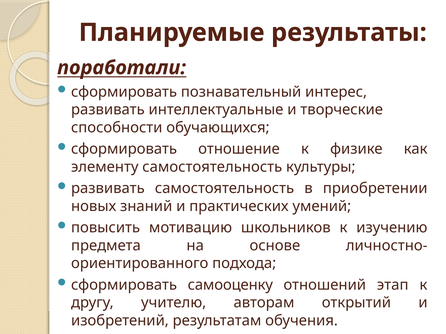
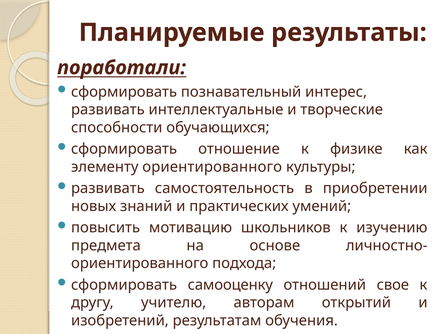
элементу самостоятельность: самостоятельность -> ориентированного
этап: этап -> свое
